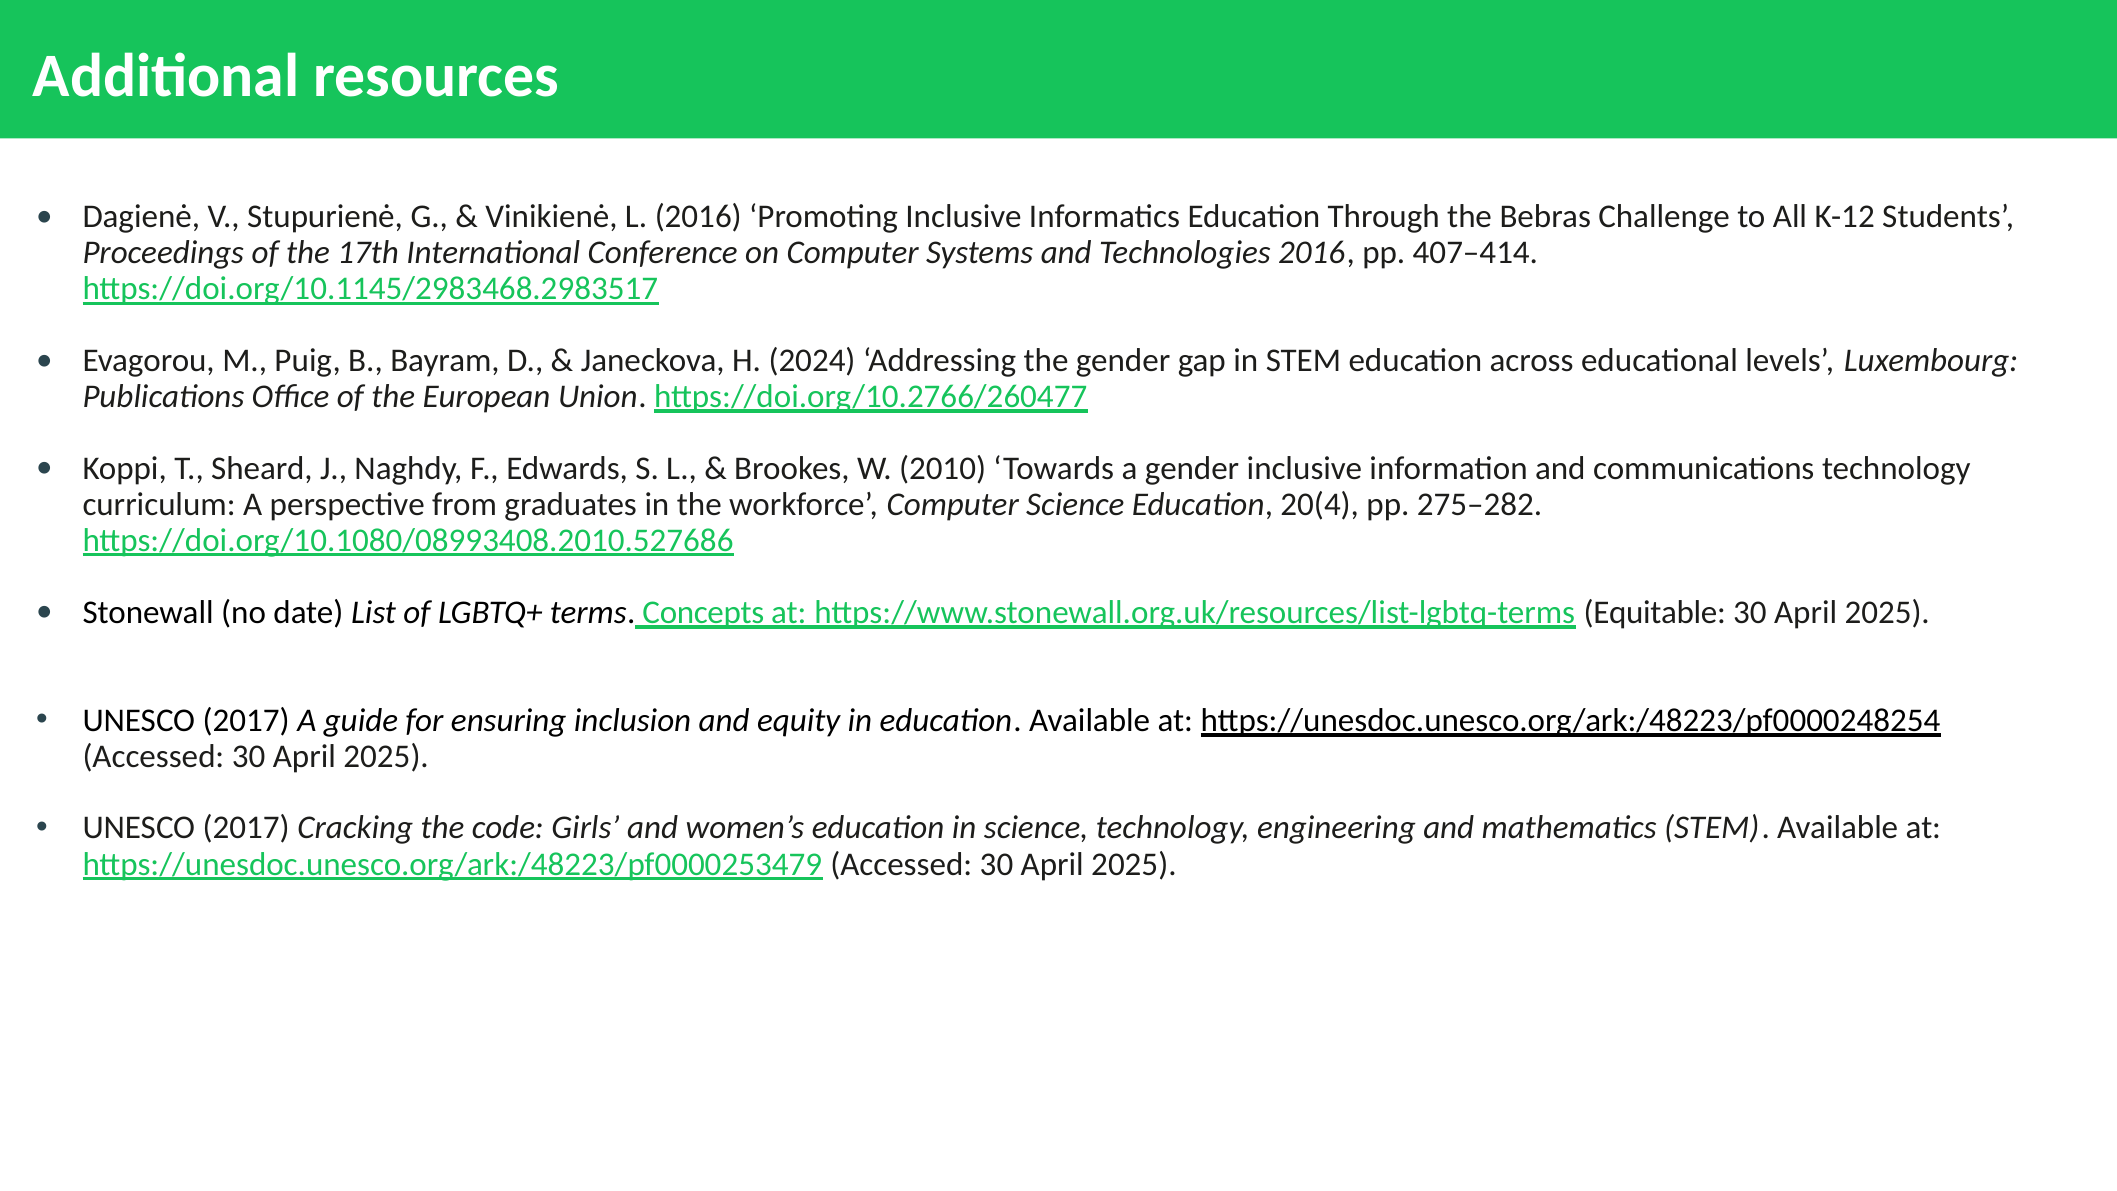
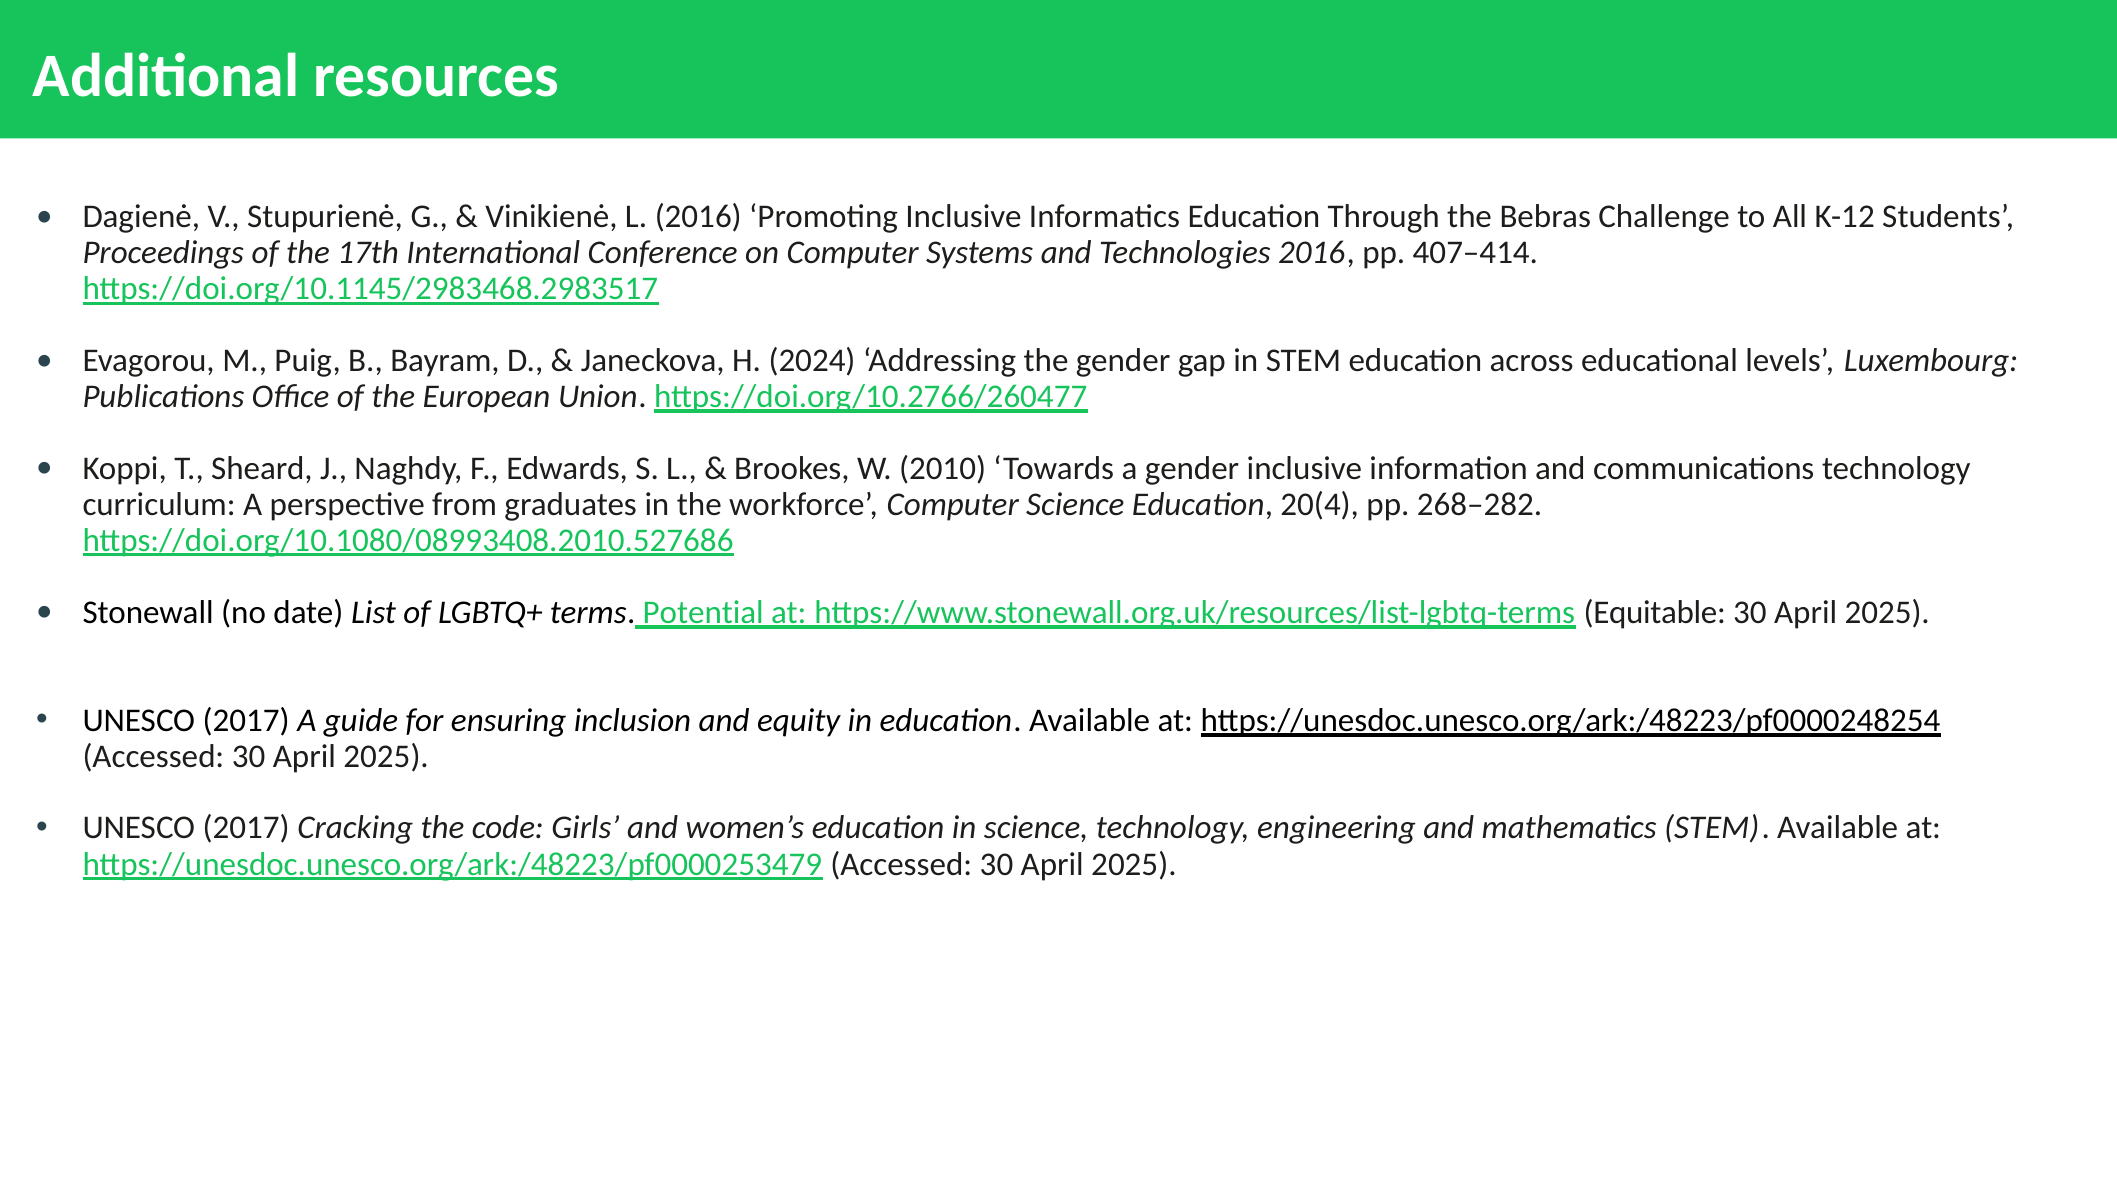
275–282: 275–282 -> 268–282
Concepts: Concepts -> Potential
